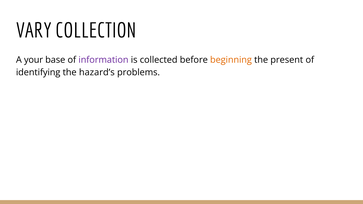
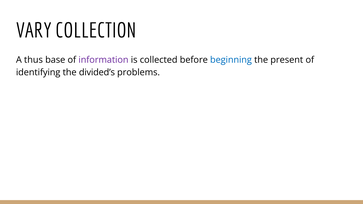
your: your -> thus
beginning colour: orange -> blue
hazard’s: hazard’s -> divided’s
